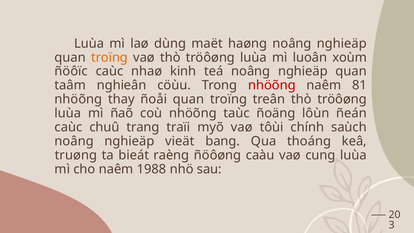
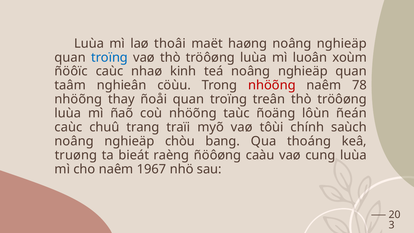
dùng: dùng -> thoâi
troïng at (110, 57) colour: orange -> blue
81: 81 -> 78
vieät: vieät -> chòu
1988: 1988 -> 1967
